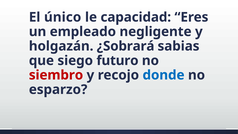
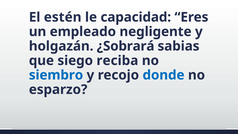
único: único -> estén
futuro: futuro -> reciba
siembro colour: red -> blue
